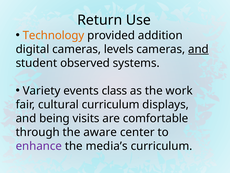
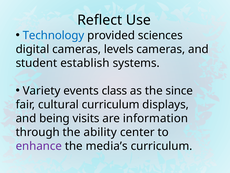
Return: Return -> Reflect
Technology colour: orange -> blue
addition: addition -> sciences
and at (198, 49) underline: present -> none
observed: observed -> establish
work: work -> since
comfortable: comfortable -> information
aware: aware -> ability
